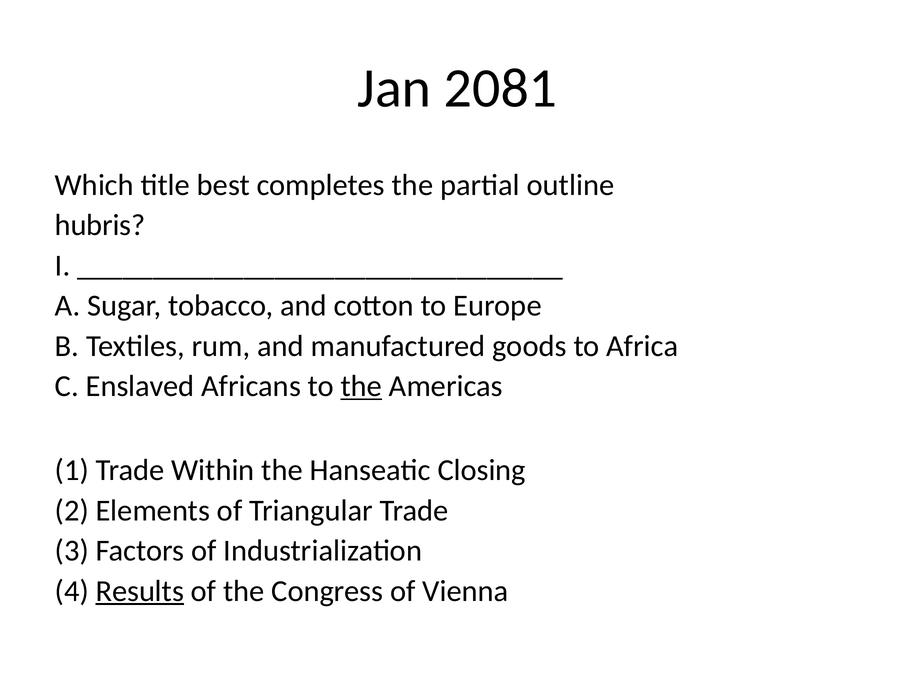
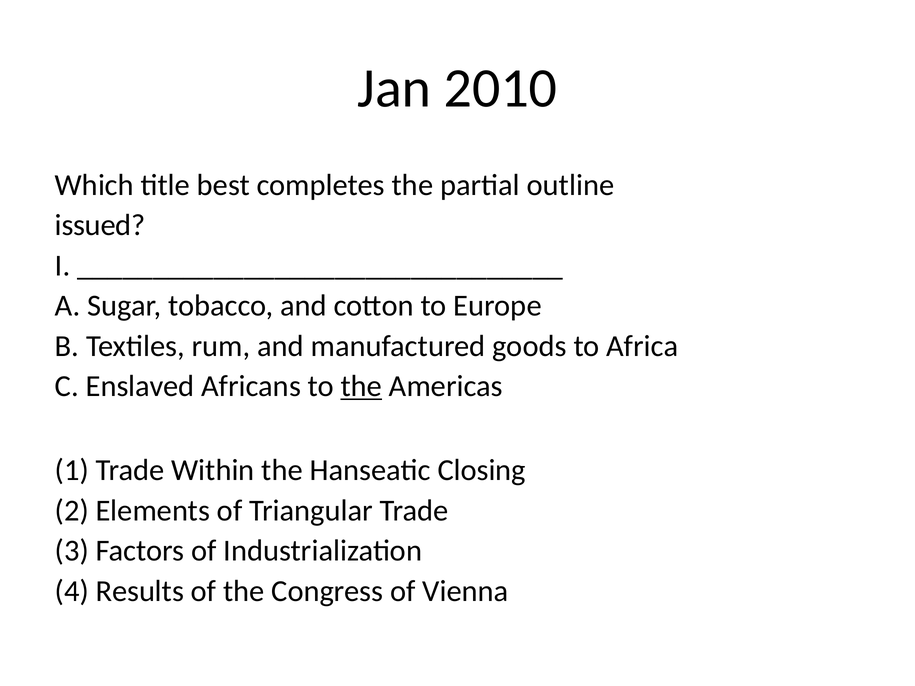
2081: 2081 -> 2010
hubris: hubris -> issued
Results underline: present -> none
